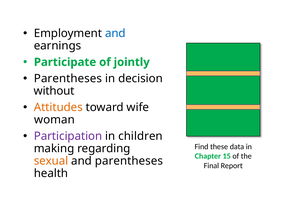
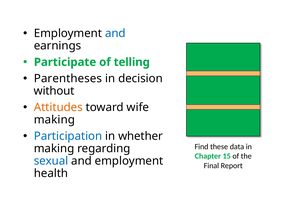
jointly: jointly -> telling
woman at (54, 120): woman -> making
Participation colour: purple -> blue
children: children -> whether
sexual colour: orange -> blue
and parentheses: parentheses -> employment
